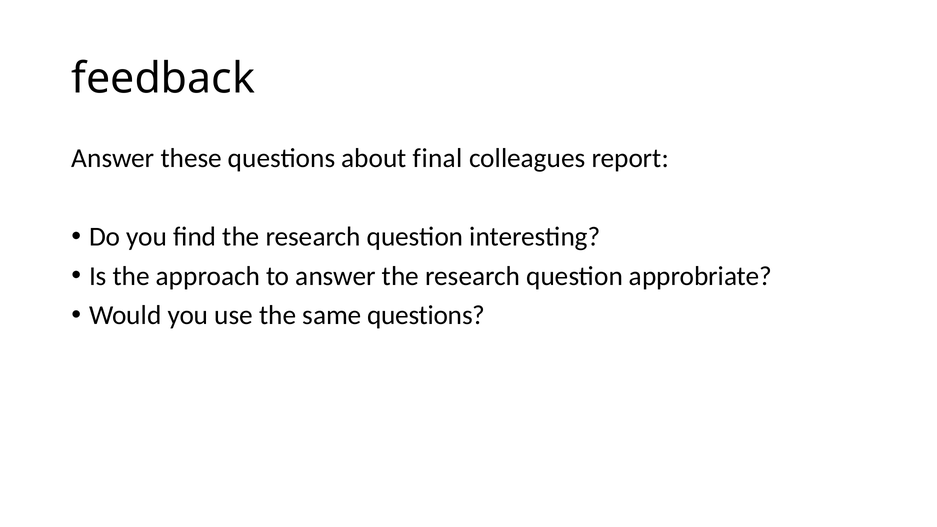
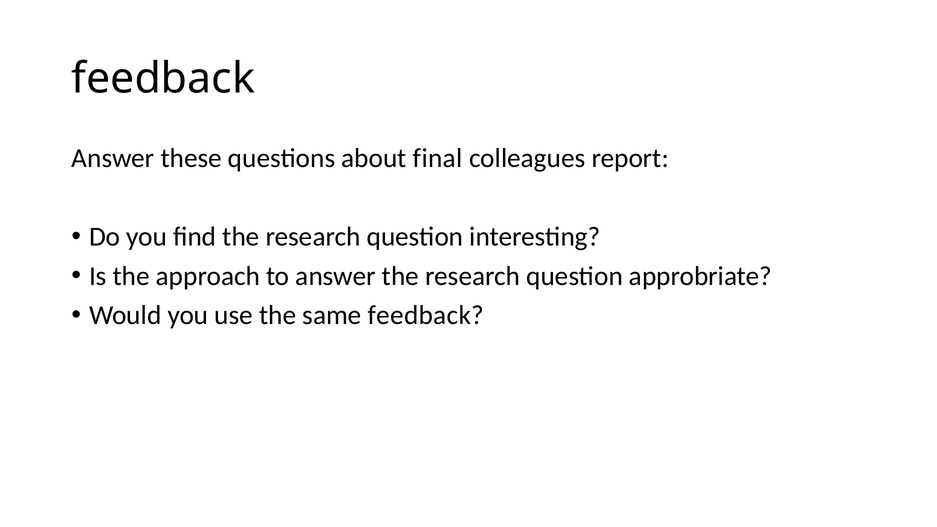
same questions: questions -> feedback
